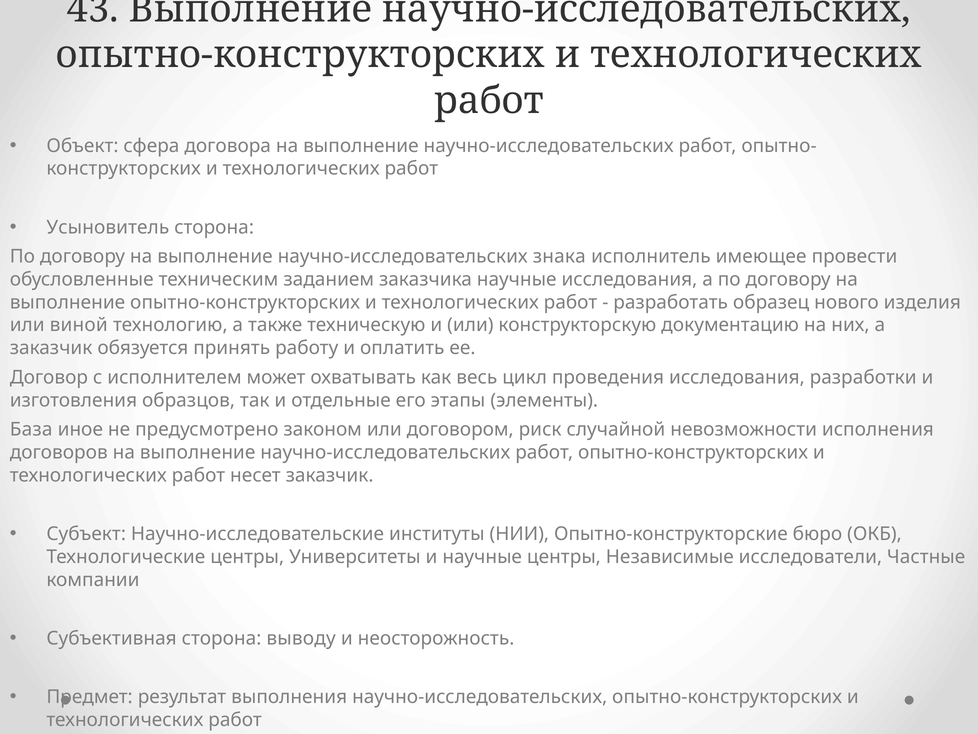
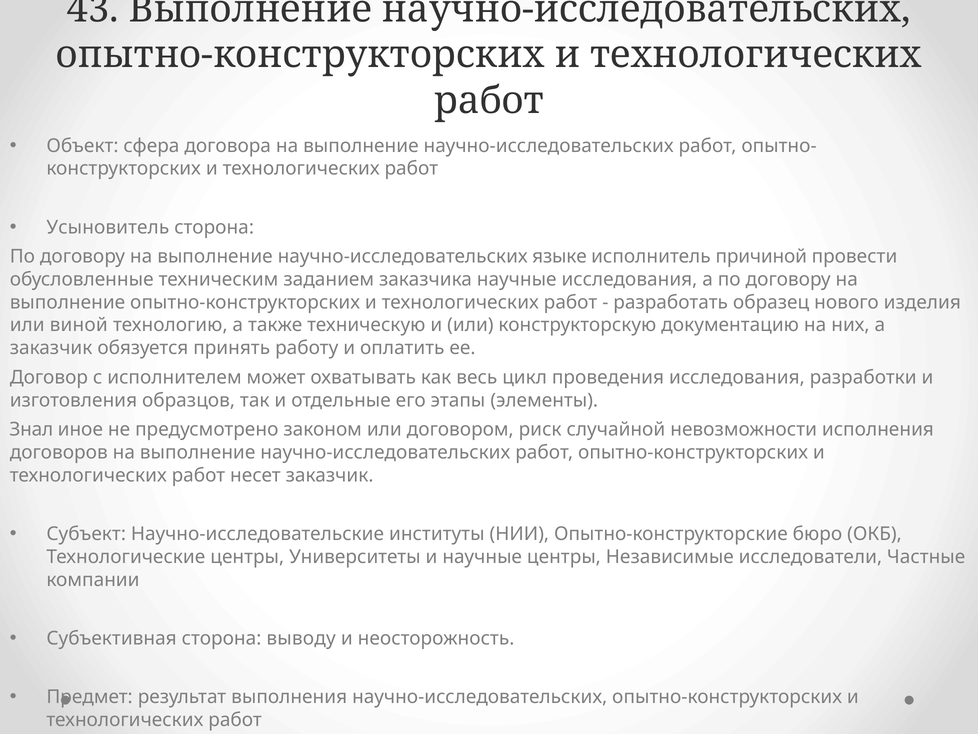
знака: знака -> языке
имеющее: имеющее -> причиной
База: База -> Знал
